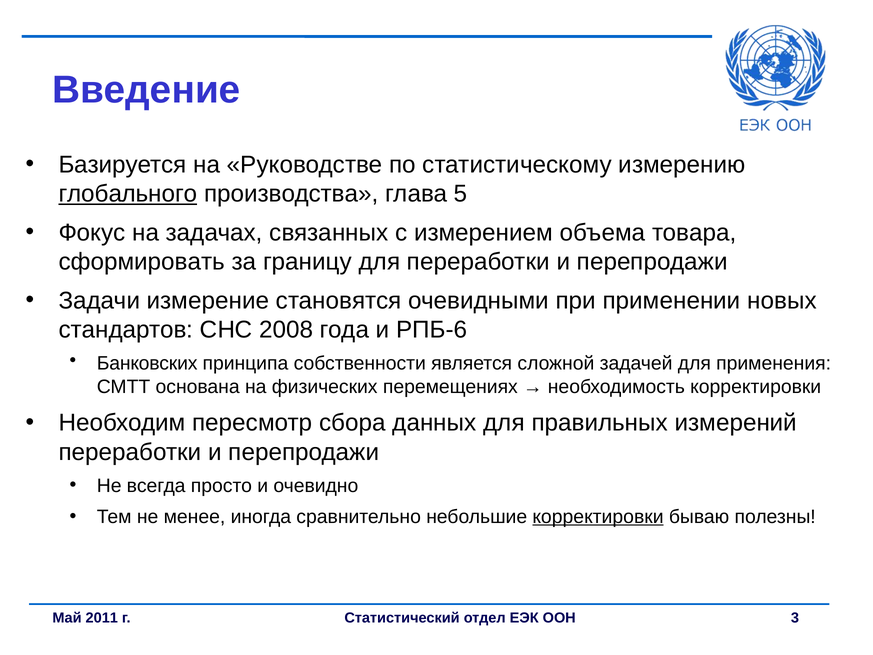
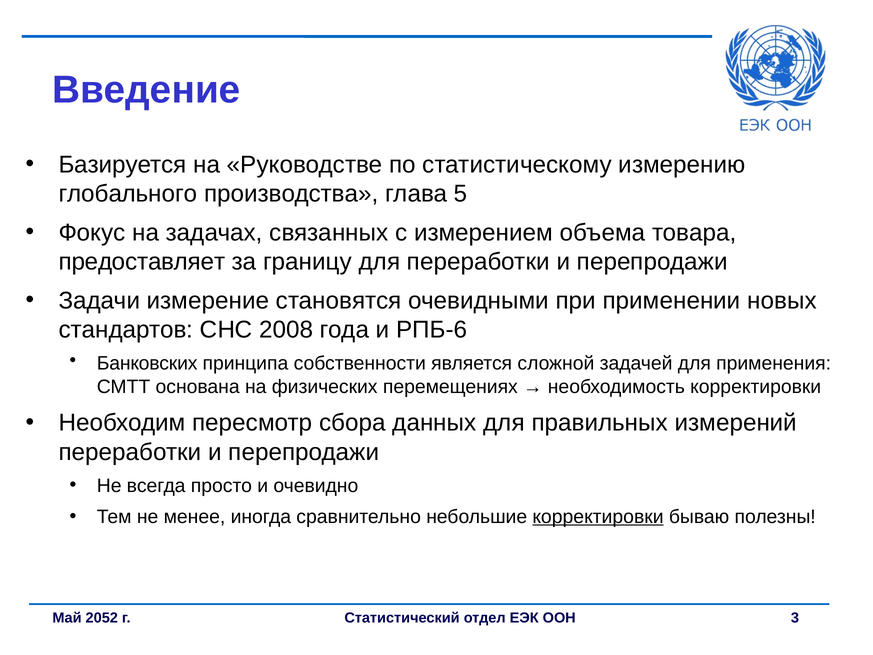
глобального underline: present -> none
сформировать: сформировать -> предоставляет
2011: 2011 -> 2052
